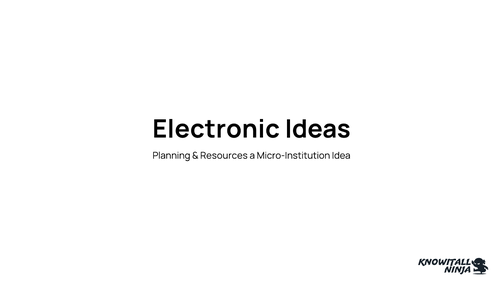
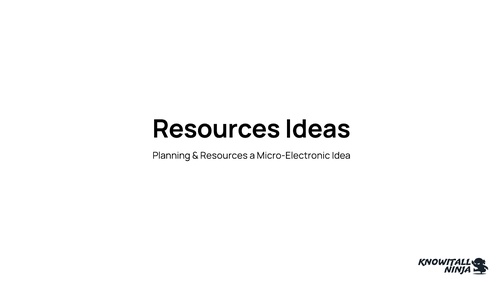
Electronic at (216, 129): Electronic -> Resources
Micro-Institution: Micro-Institution -> Micro-Electronic
